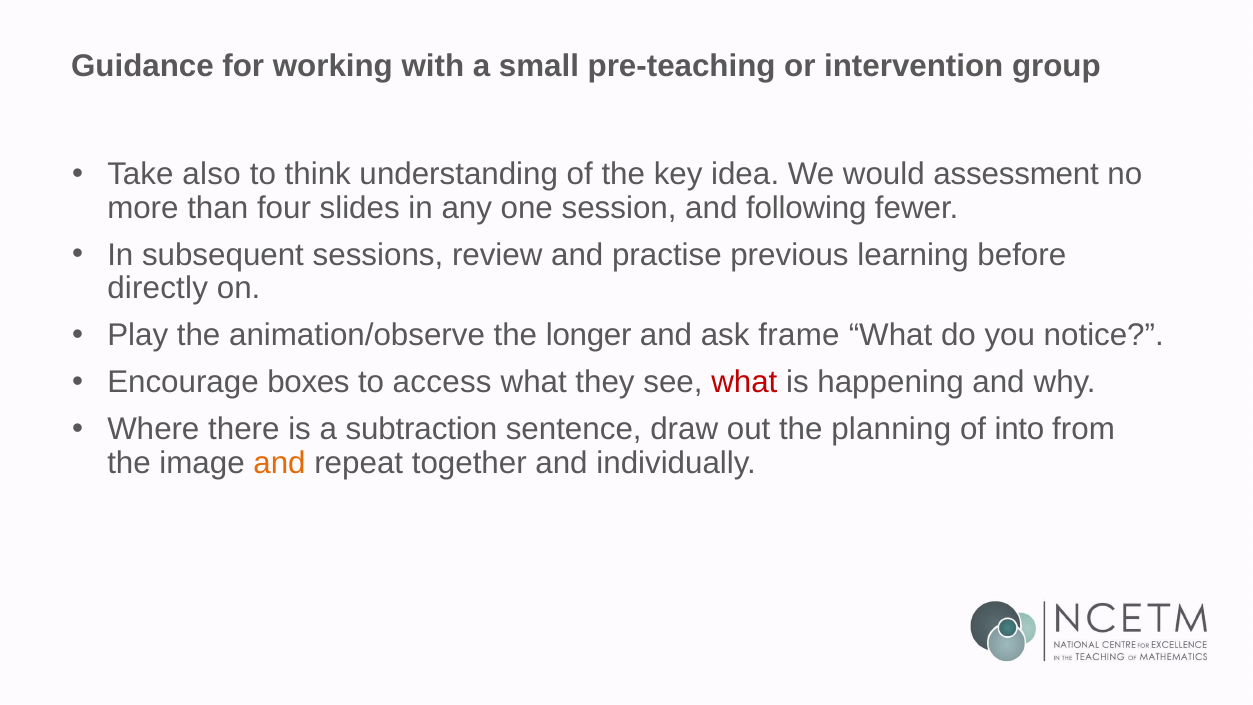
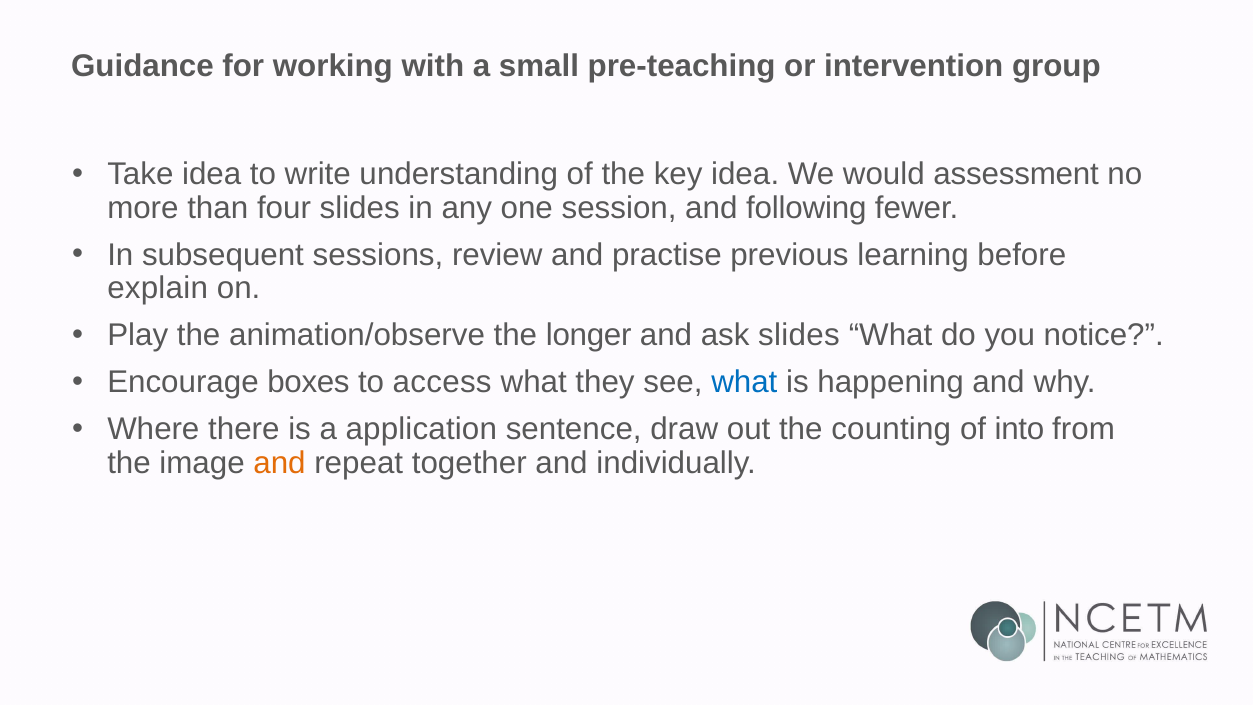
Take also: also -> idea
think: think -> write
directly: directly -> explain
ask frame: frame -> slides
what at (744, 382) colour: red -> blue
subtraction: subtraction -> application
planning: planning -> counting
